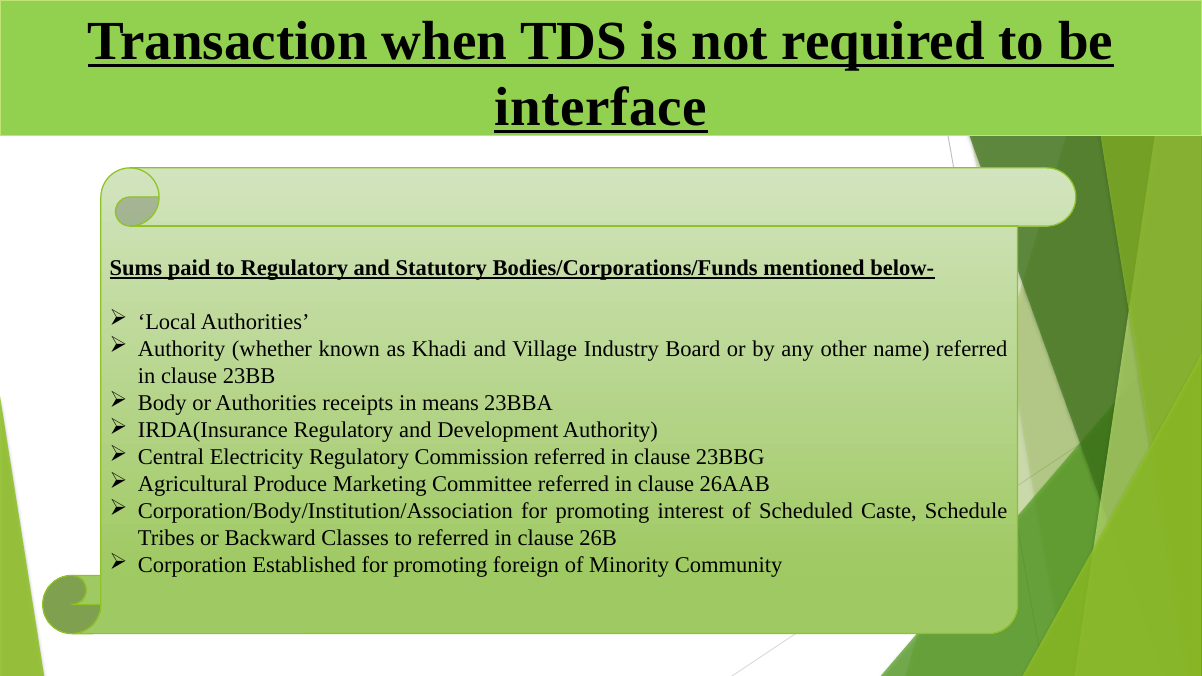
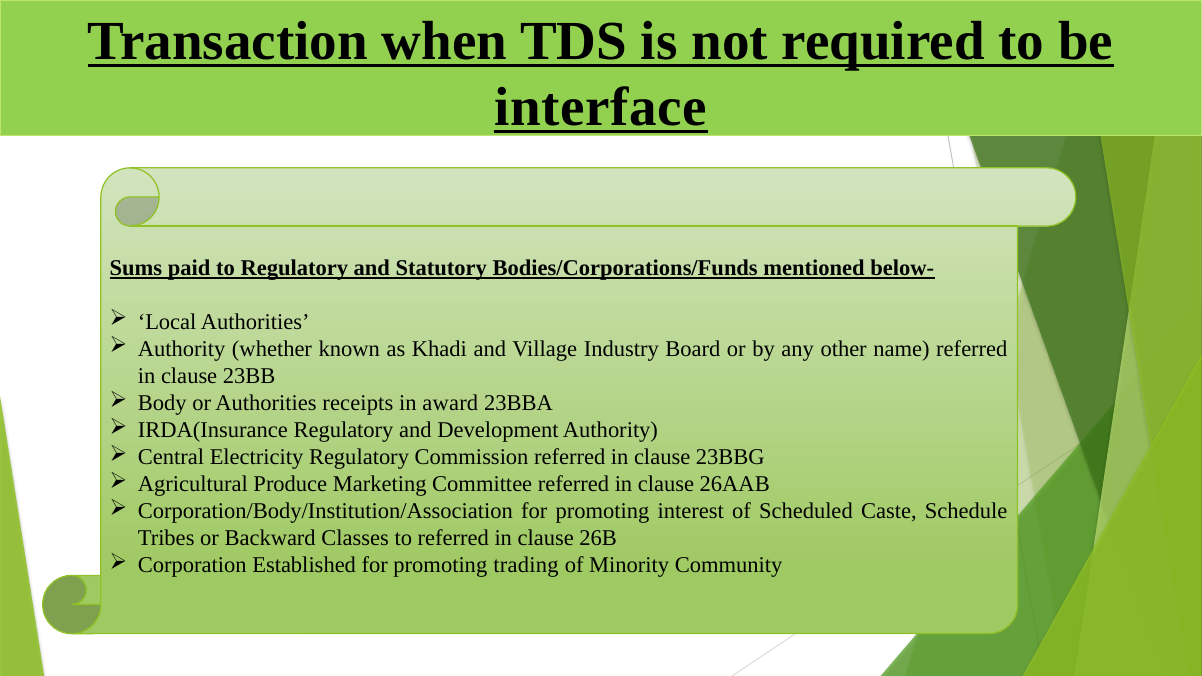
means: means -> award
foreign: foreign -> trading
